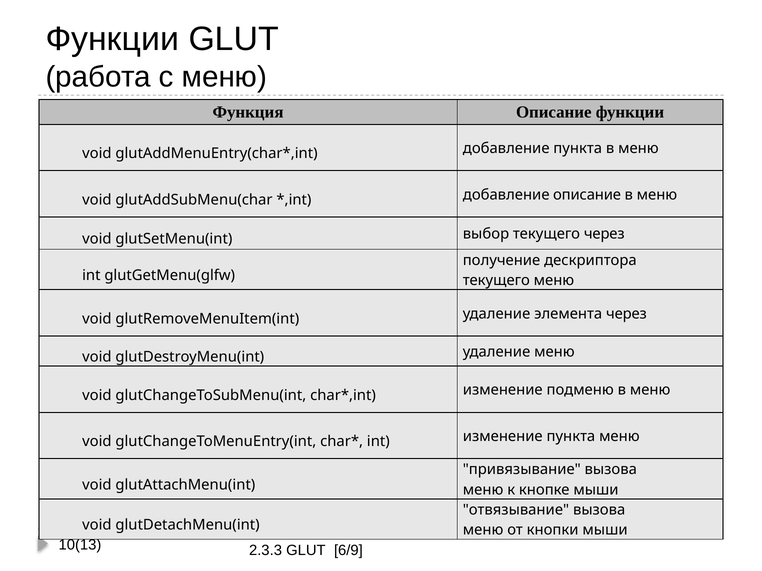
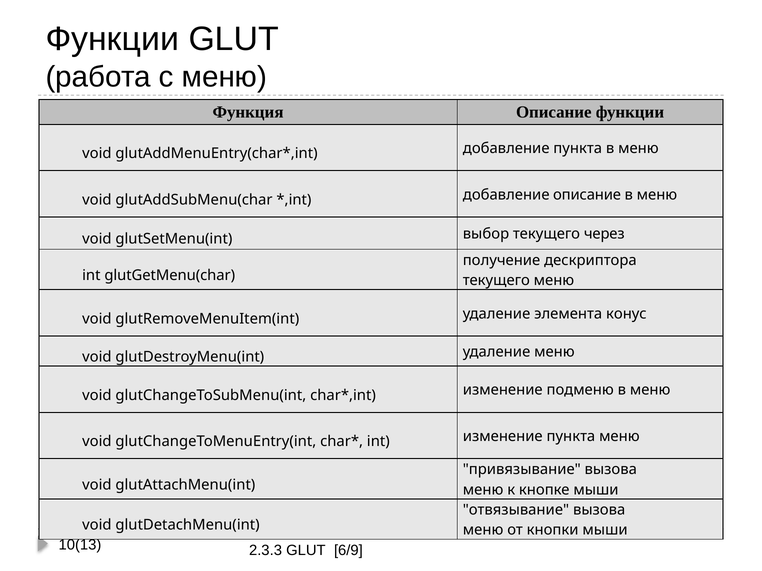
glutGetMenu(glfw: glutGetMenu(glfw -> glutGetMenu(char
элемента через: через -> конус
